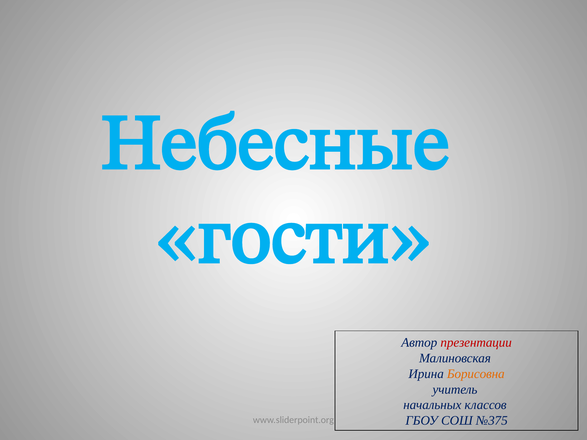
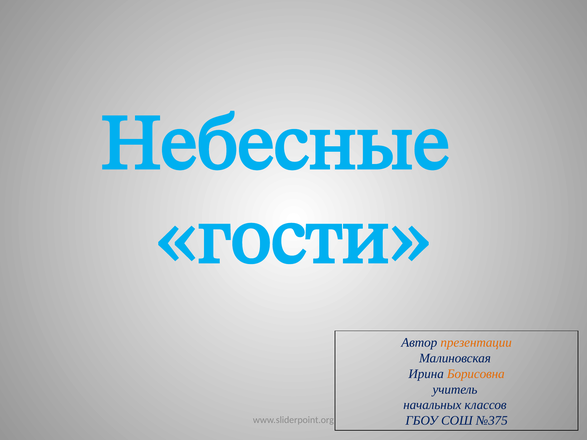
презентации colour: red -> orange
